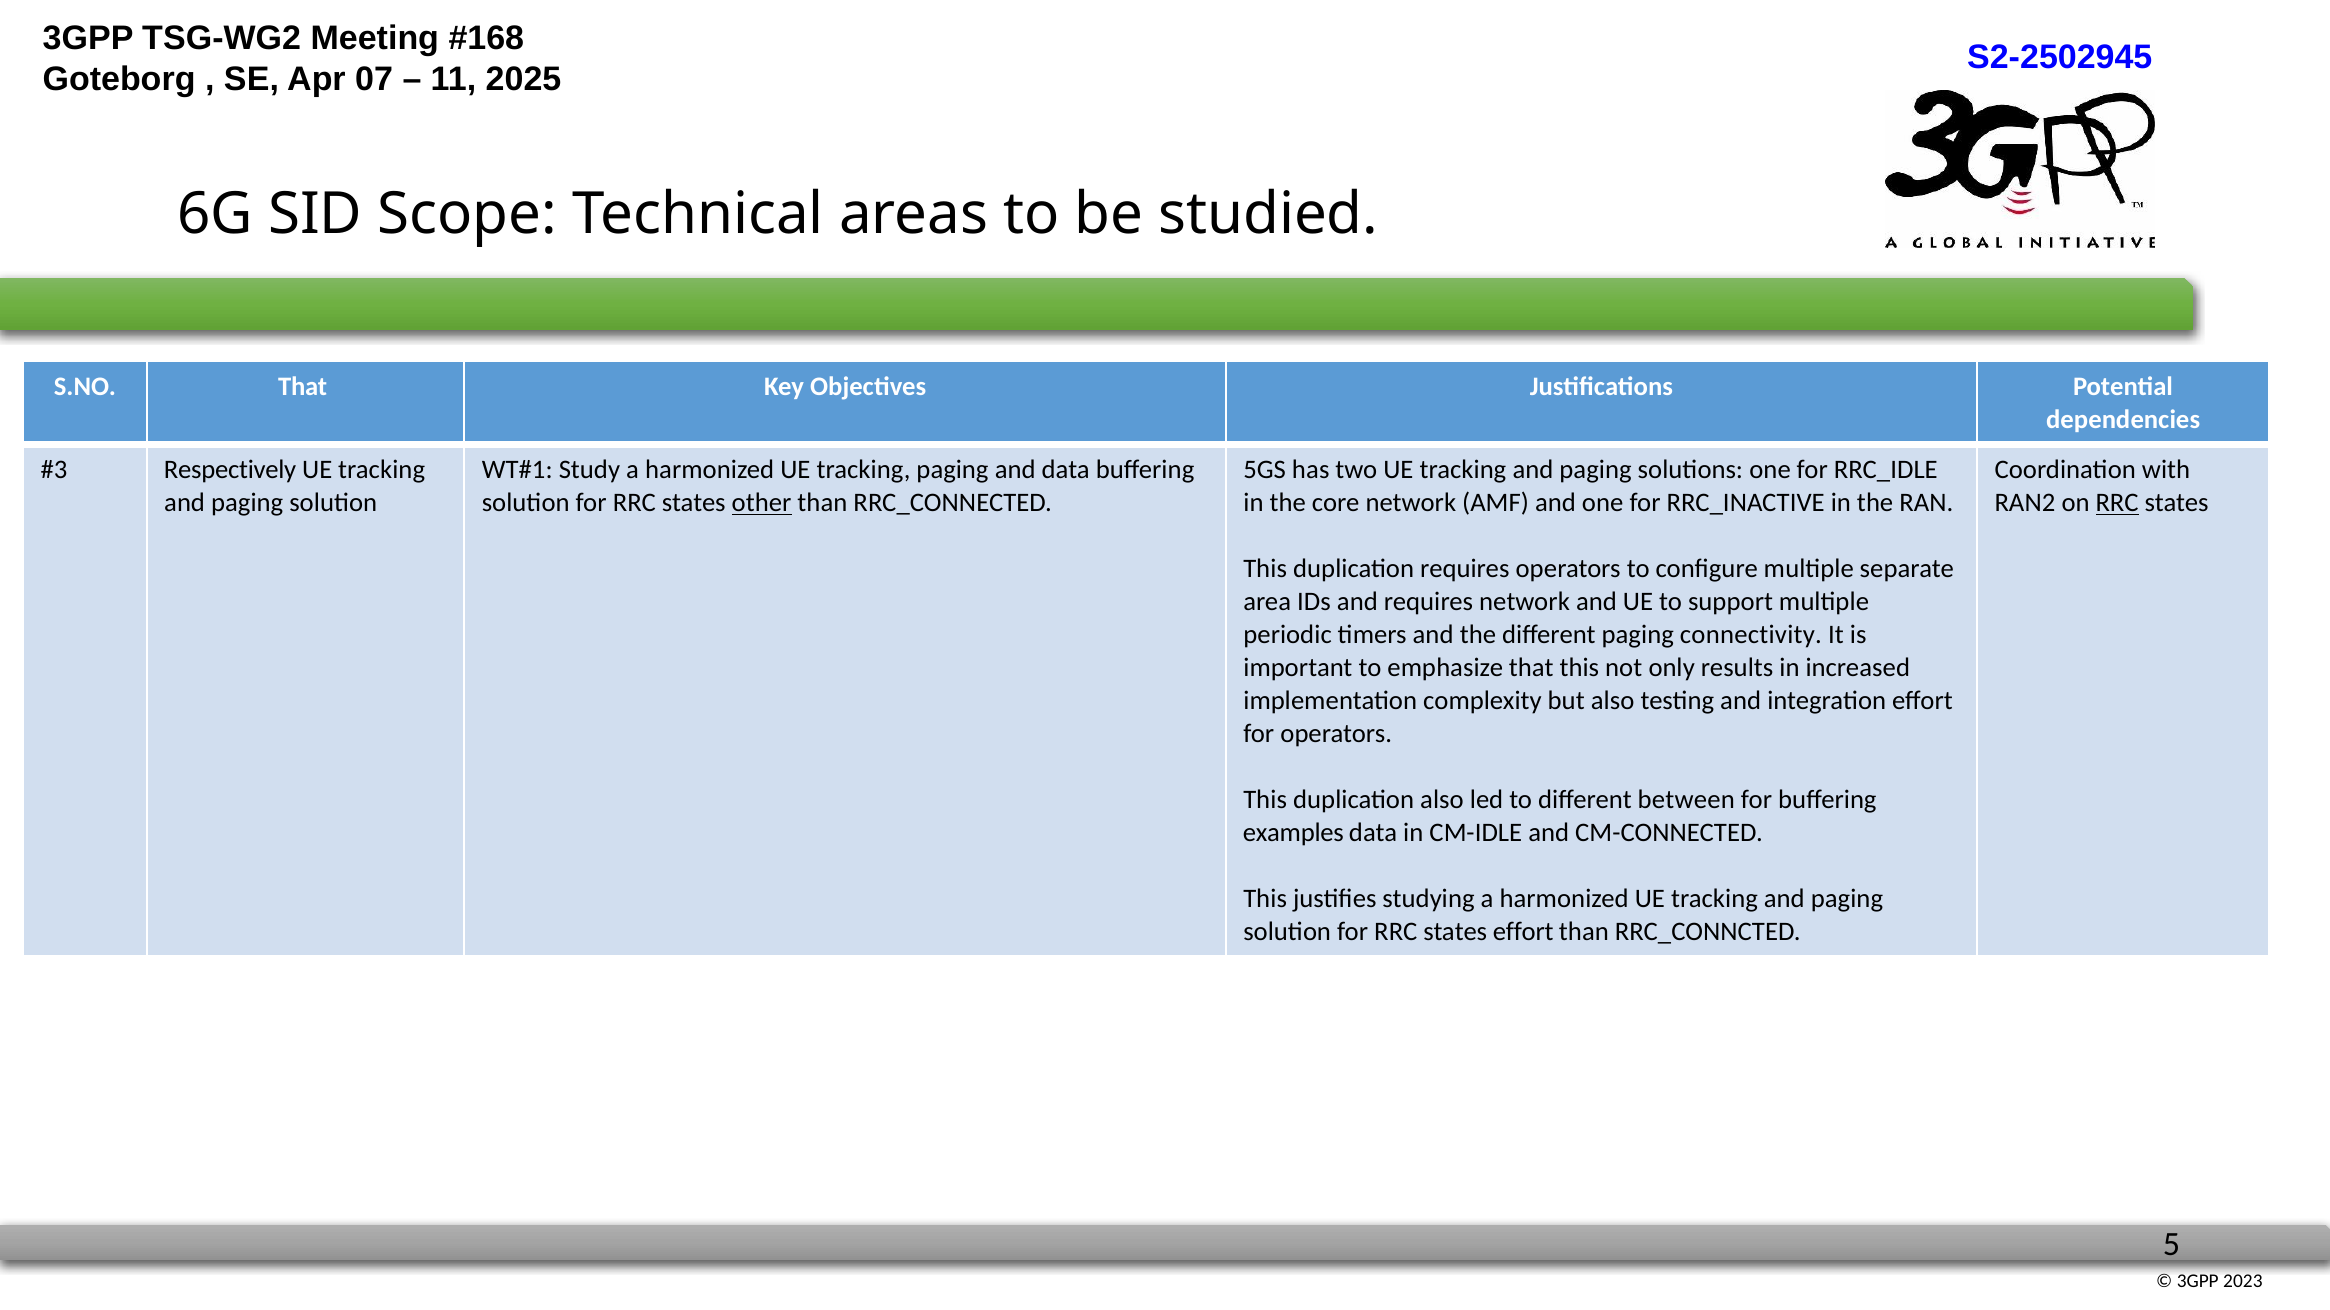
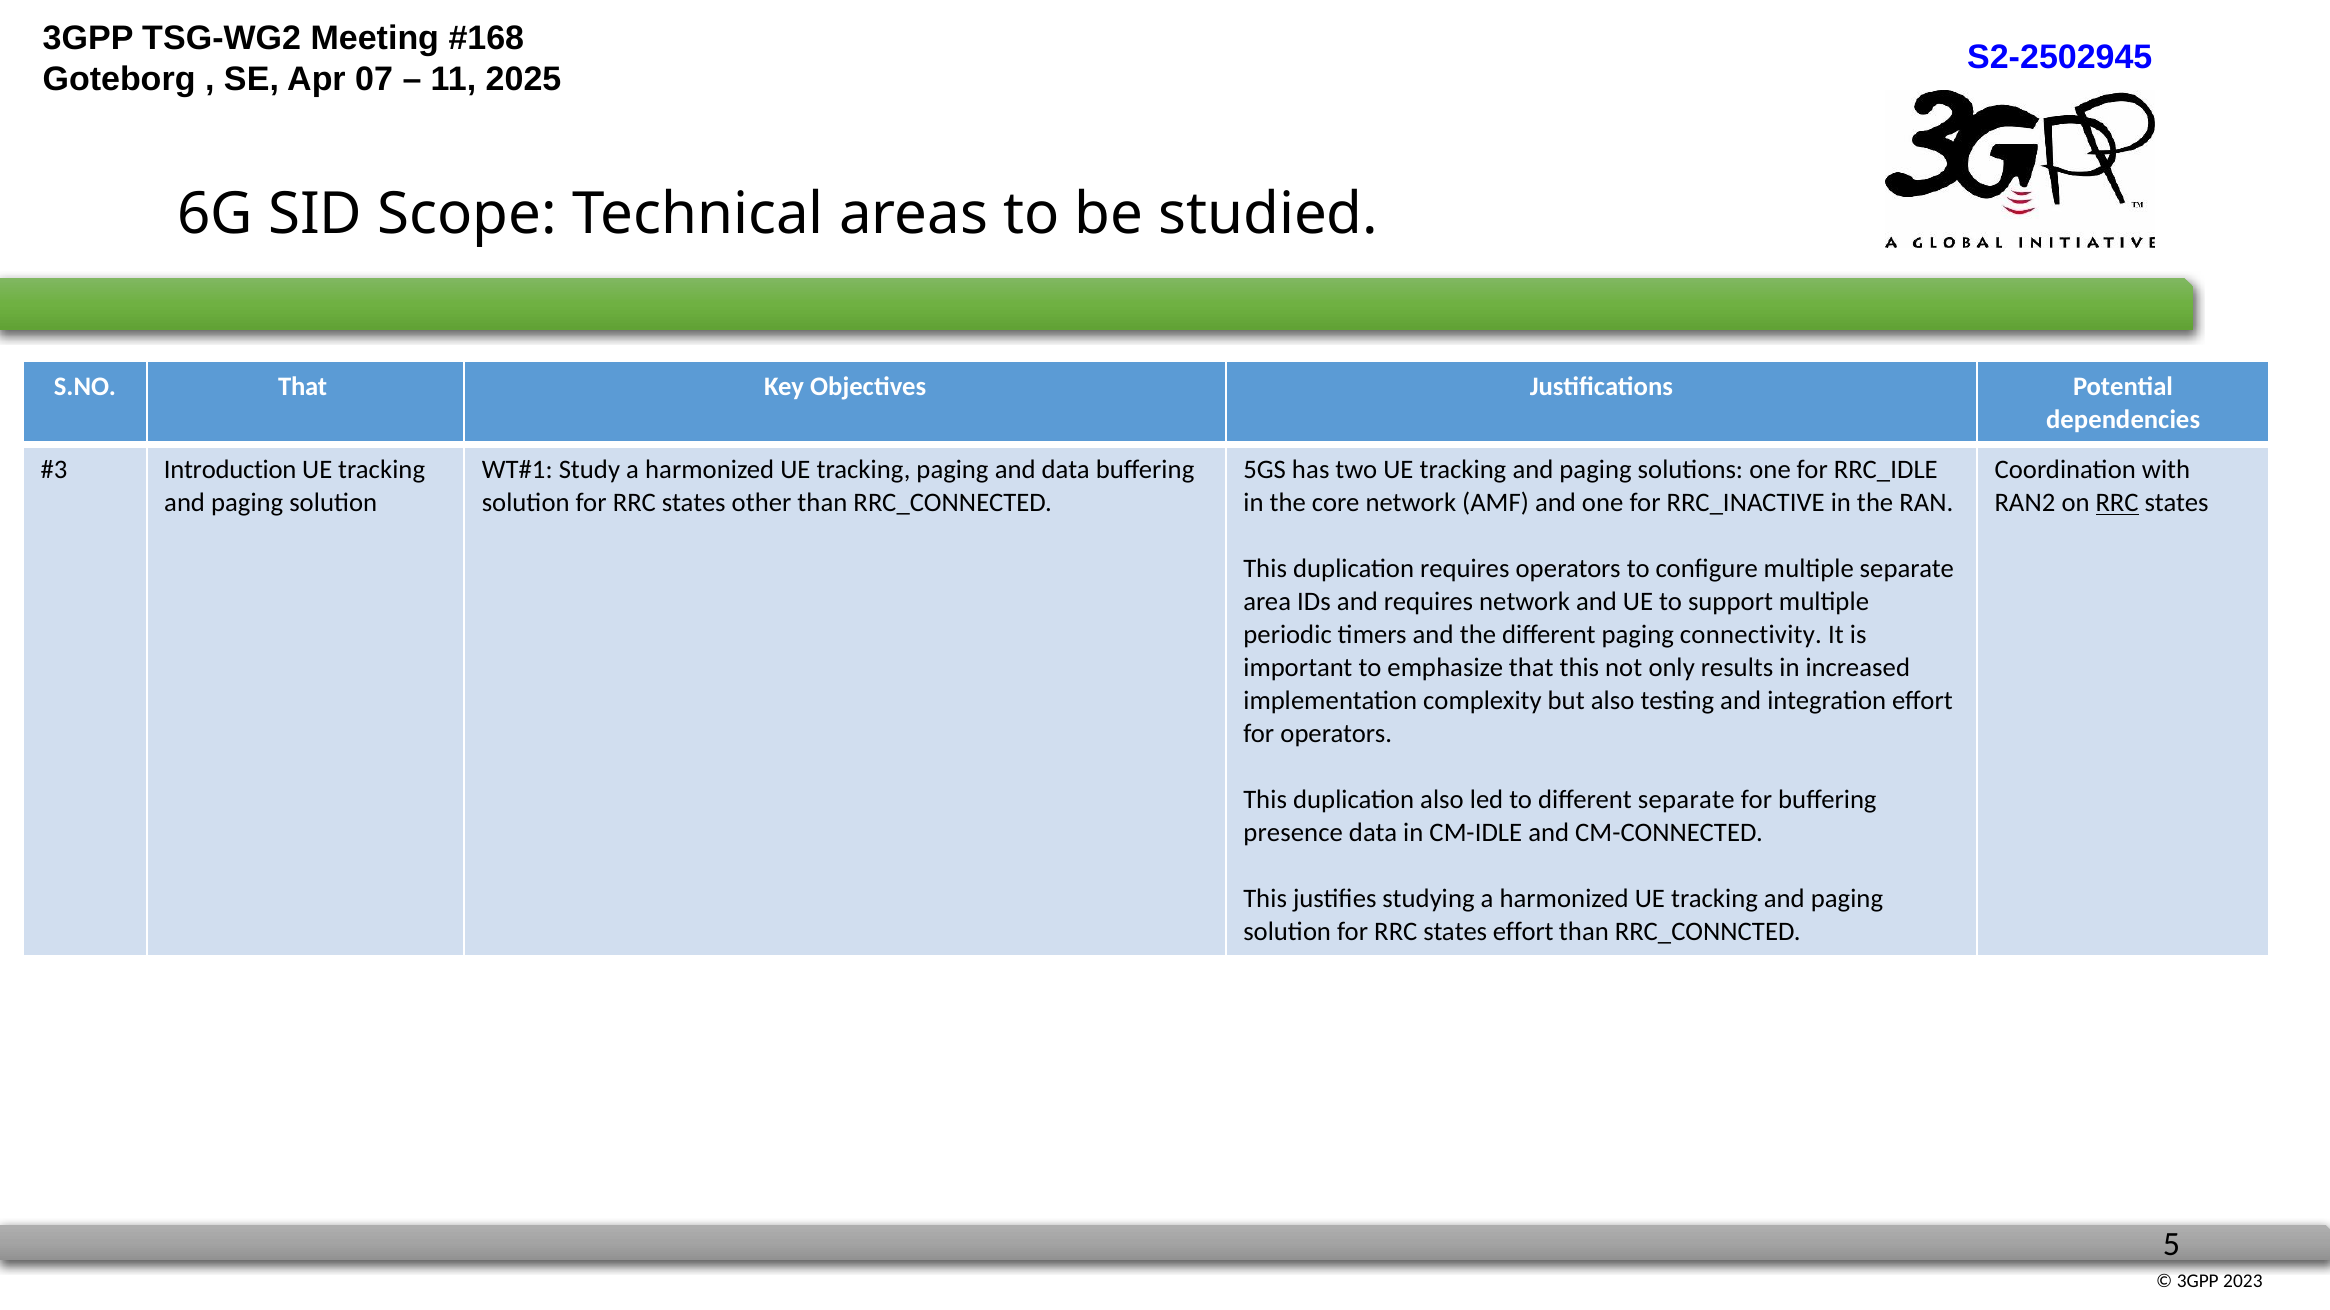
Respectively: Respectively -> Introduction
other underline: present -> none
different between: between -> separate
examples: examples -> presence
